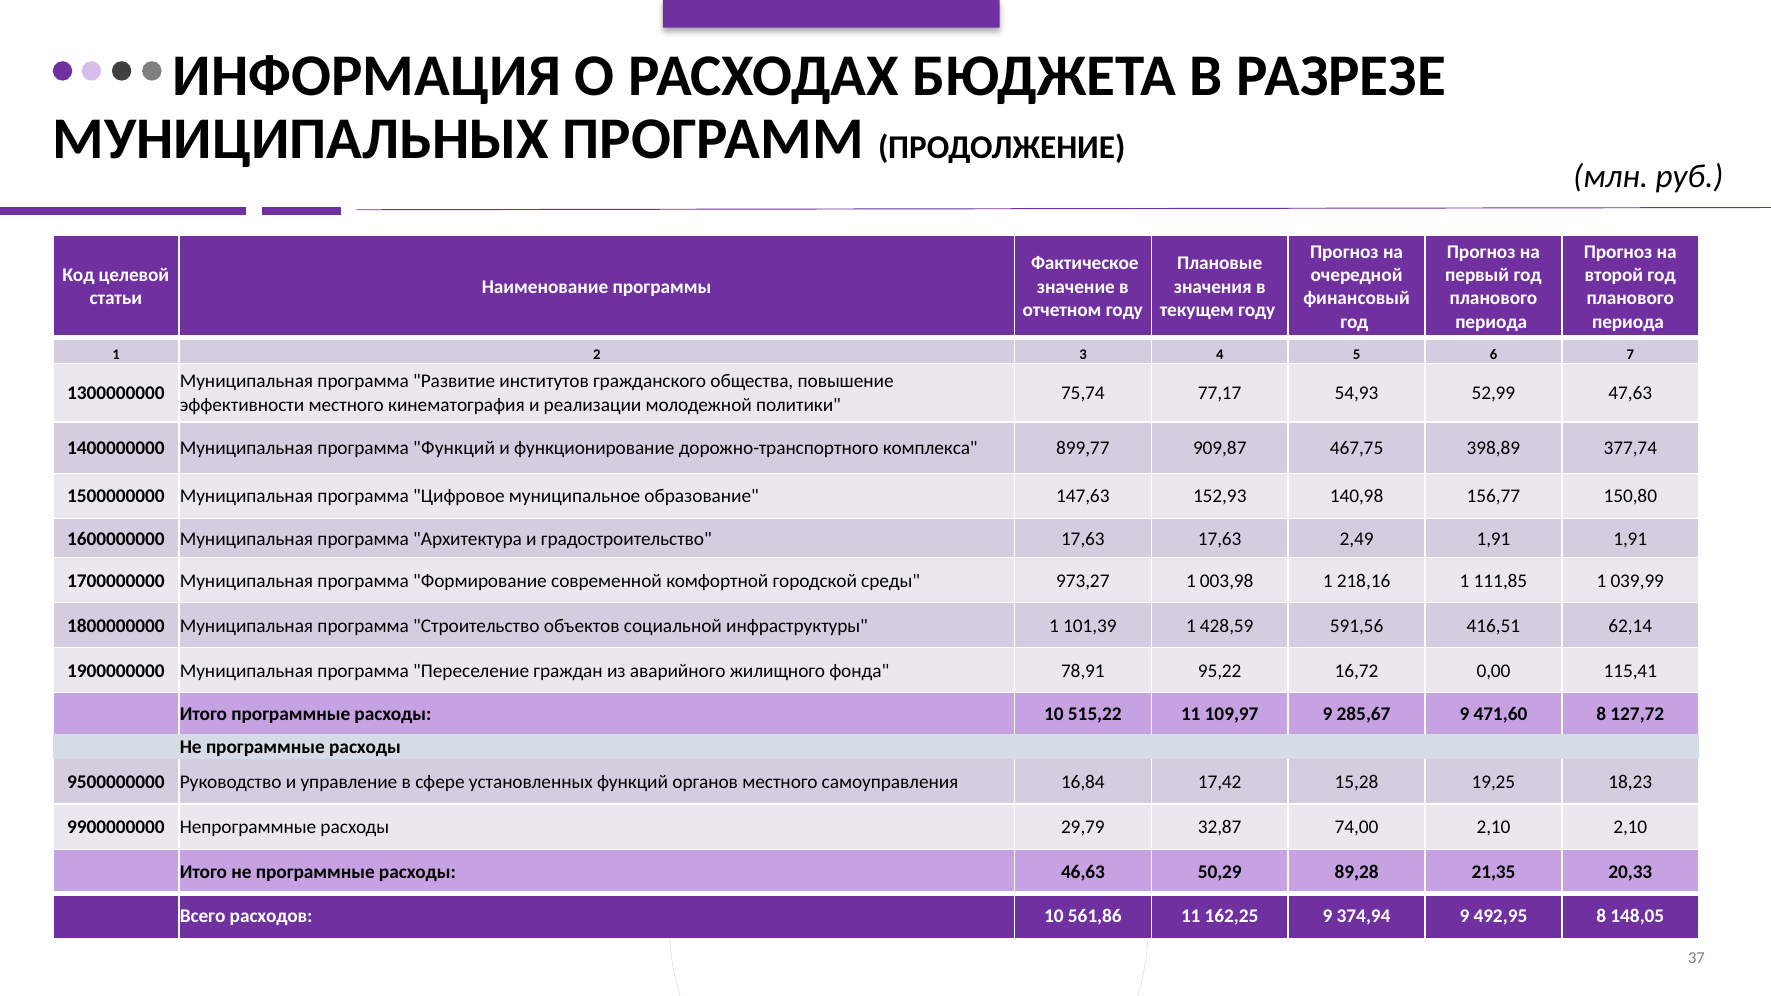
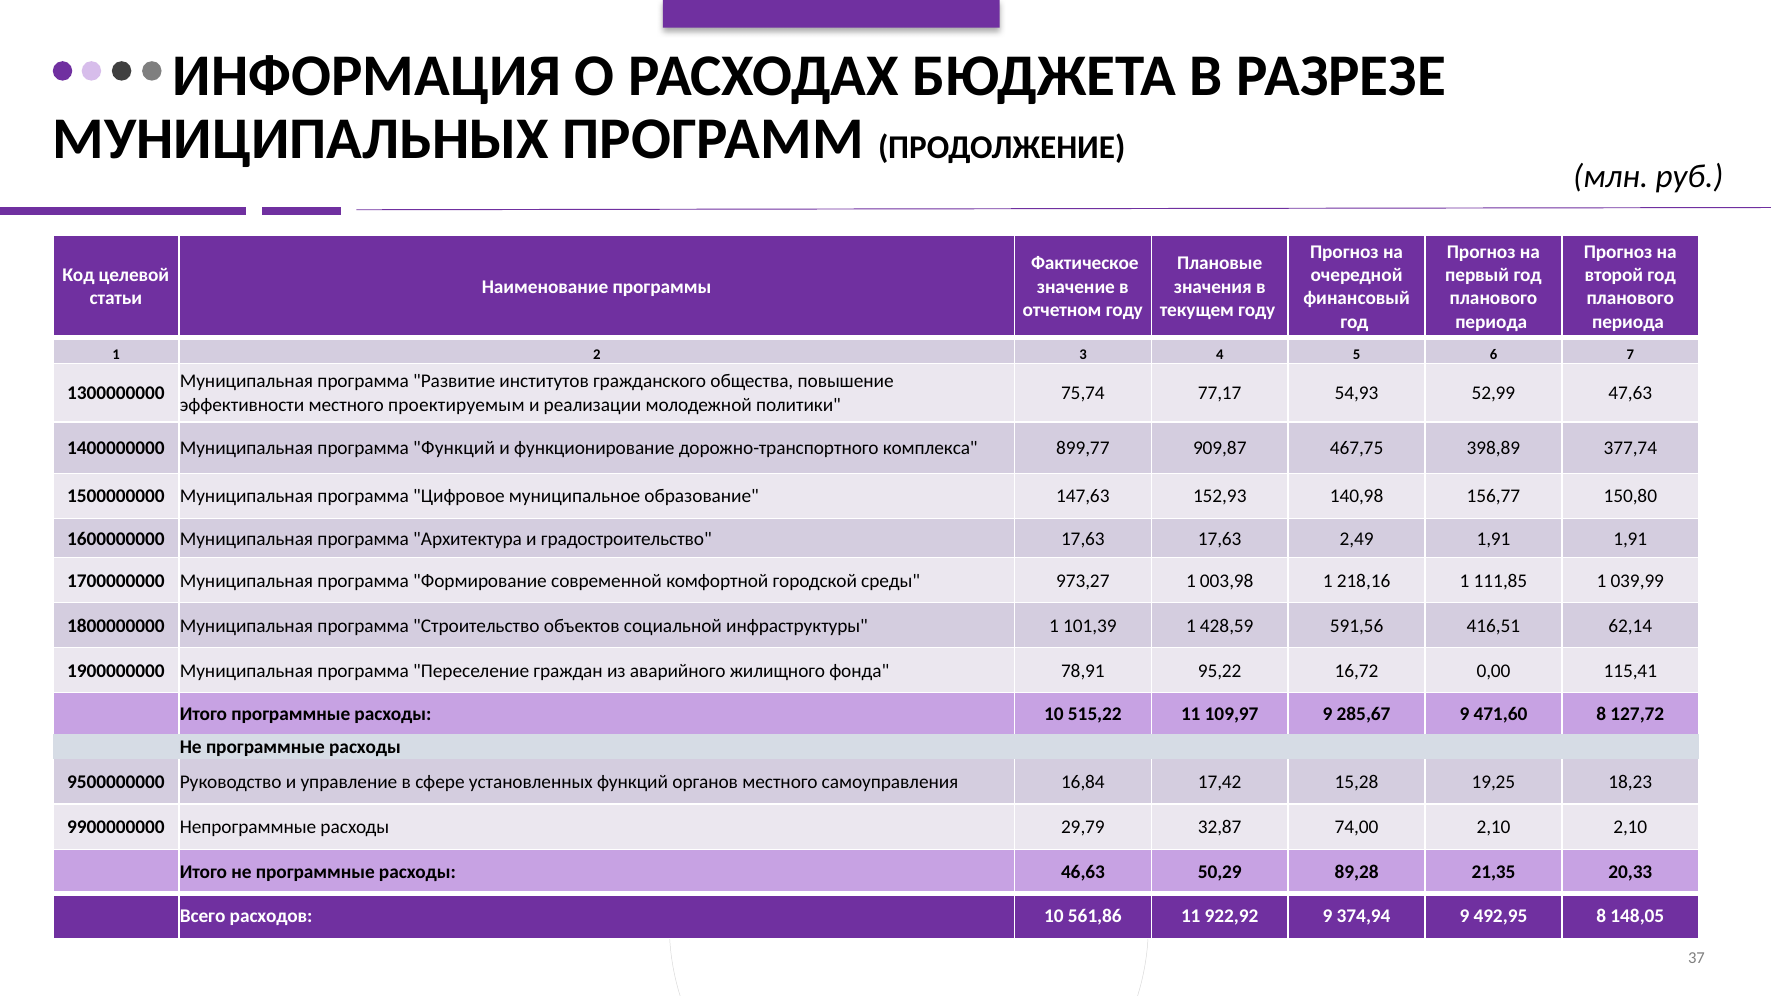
кинематография: кинематография -> проектируемым
162,25: 162,25 -> 922,92
